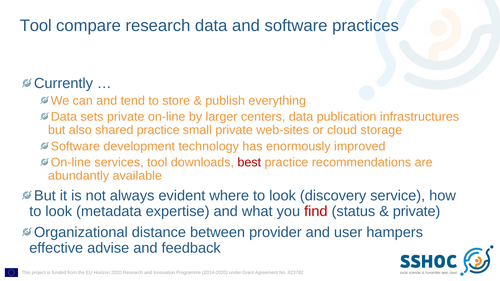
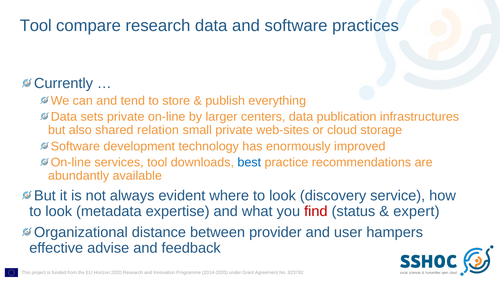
shared practice: practice -> relation
best colour: red -> blue
private at (417, 212): private -> expert
